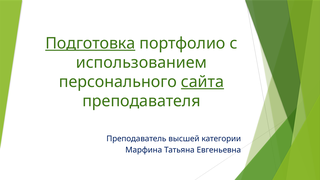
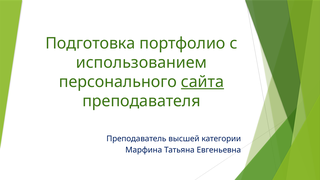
Подготовка underline: present -> none
